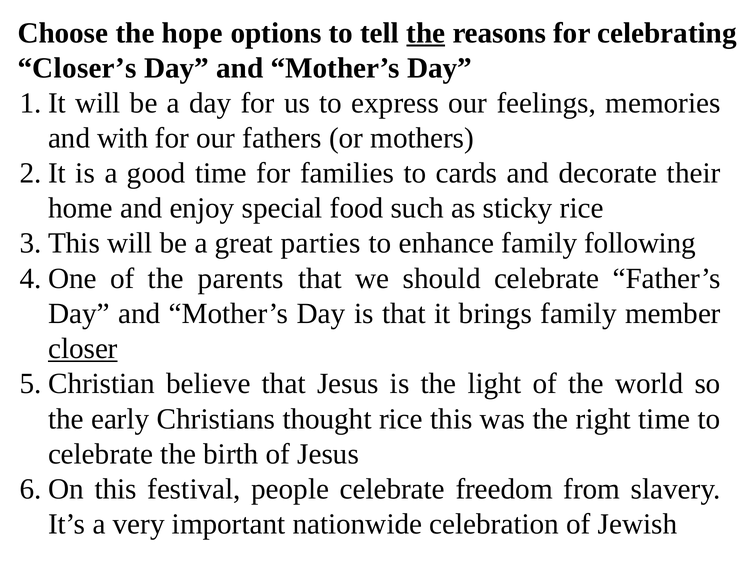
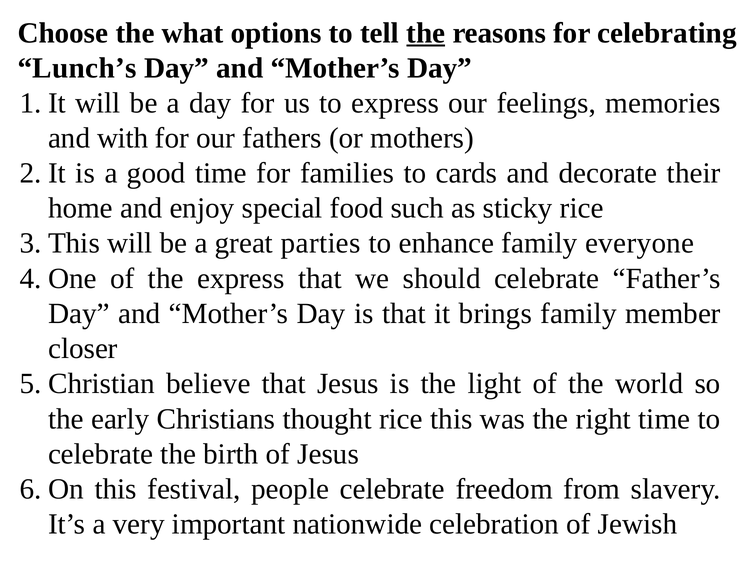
hope: hope -> what
Closer’s: Closer’s -> Lunch’s
following: following -> everyone
the parents: parents -> express
closer underline: present -> none
